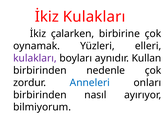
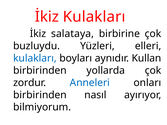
çalarken: çalarken -> salataya
oynamak: oynamak -> buzluydu
kulakları at (35, 58) colour: purple -> blue
nedenle: nedenle -> yollarda
